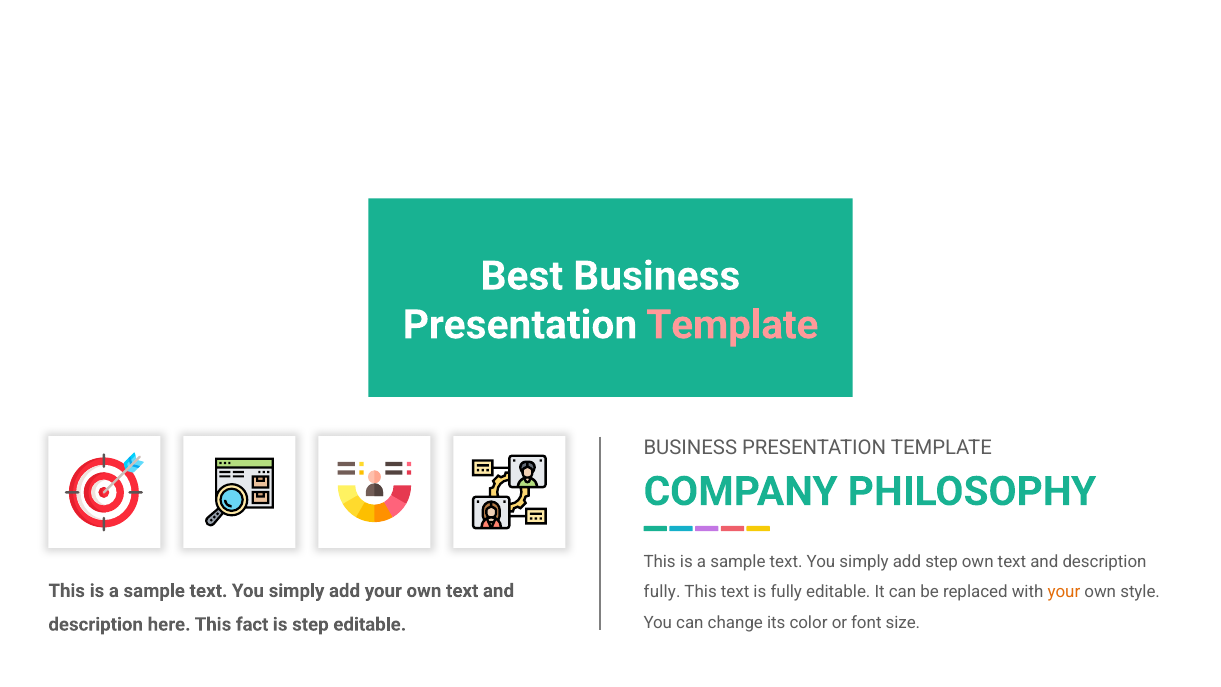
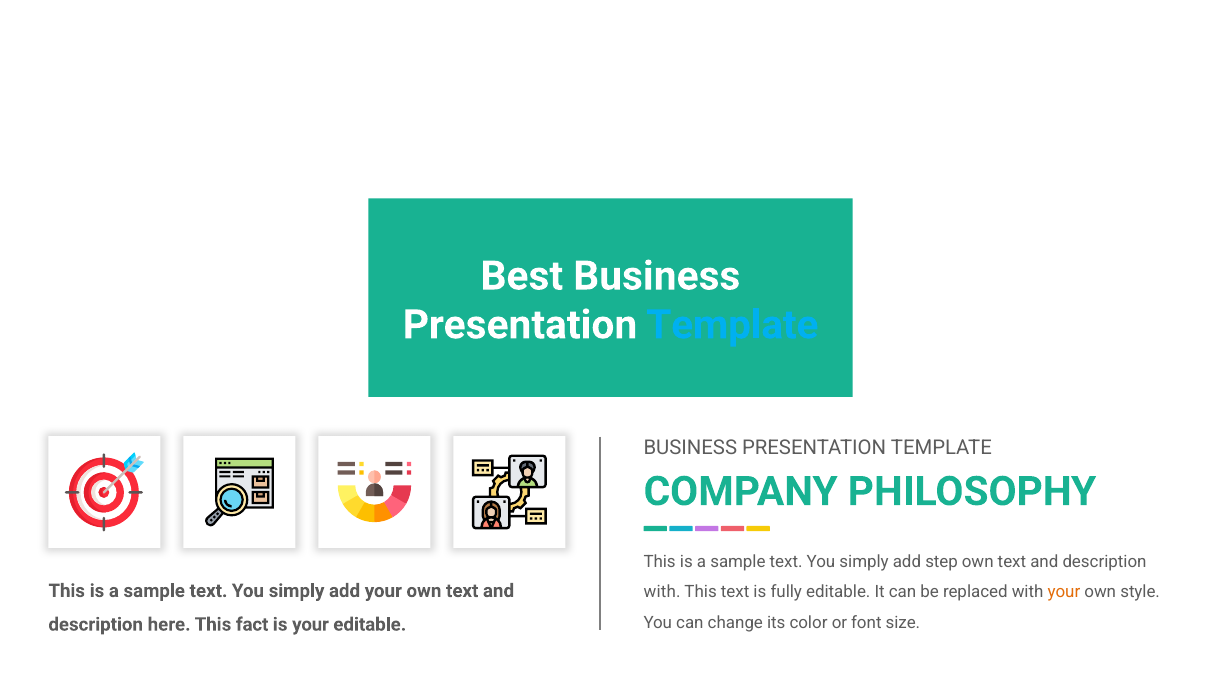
Template at (732, 325) colour: pink -> light blue
fully at (662, 592): fully -> with
is step: step -> your
